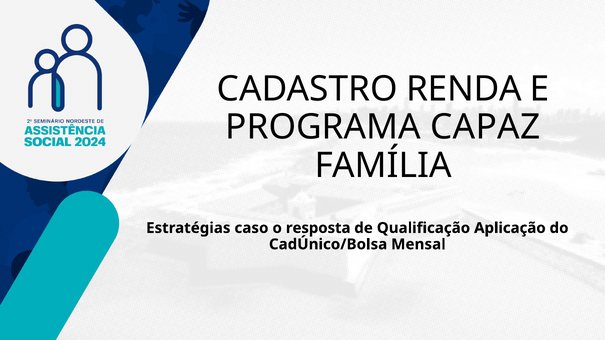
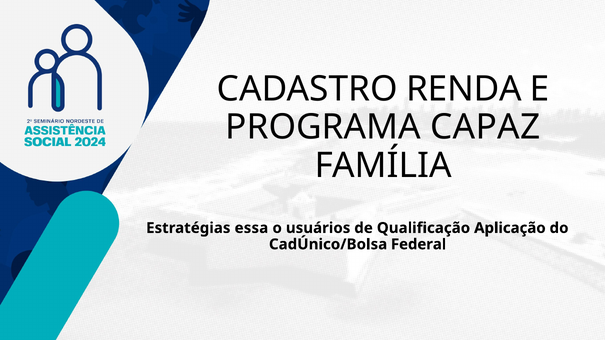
caso: caso -> essa
resposta: resposta -> usuários
Mensal: Mensal -> Federal
